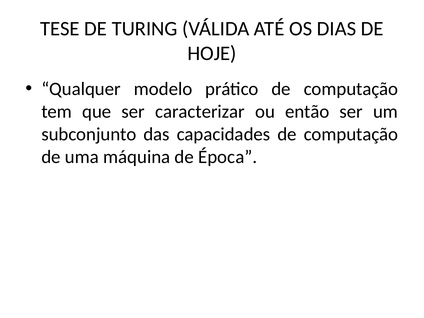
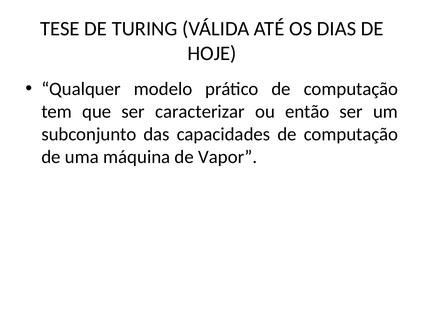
Época: Época -> Vapor
